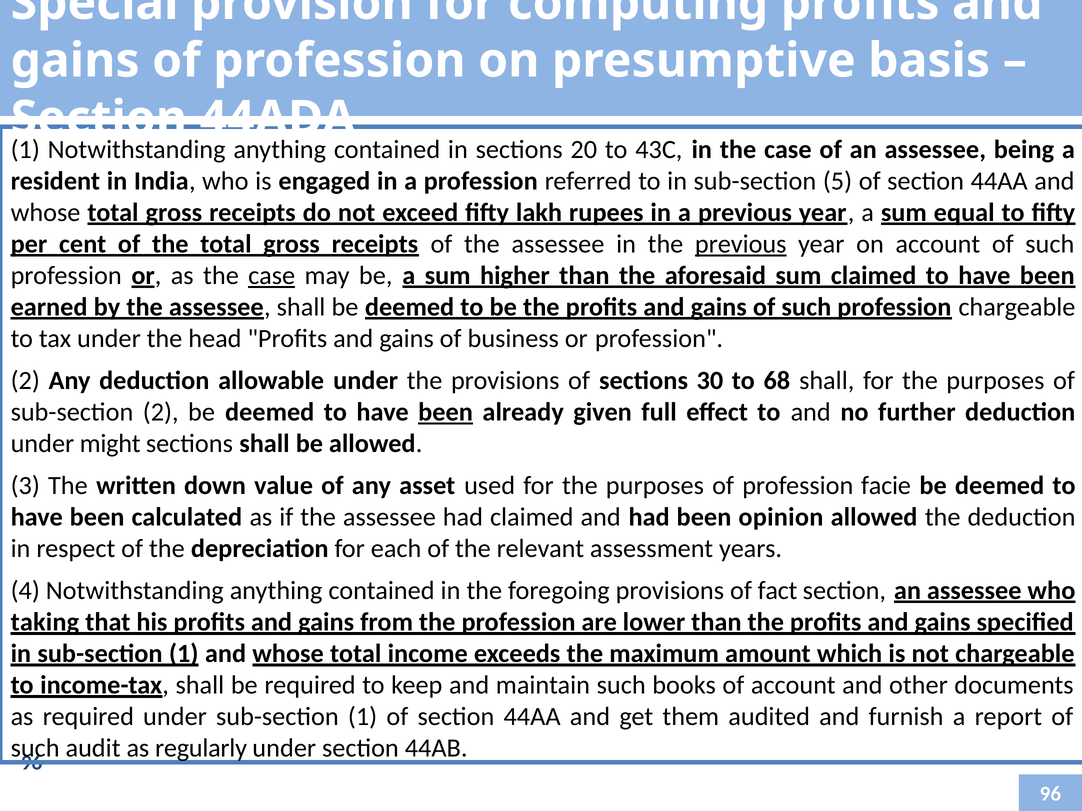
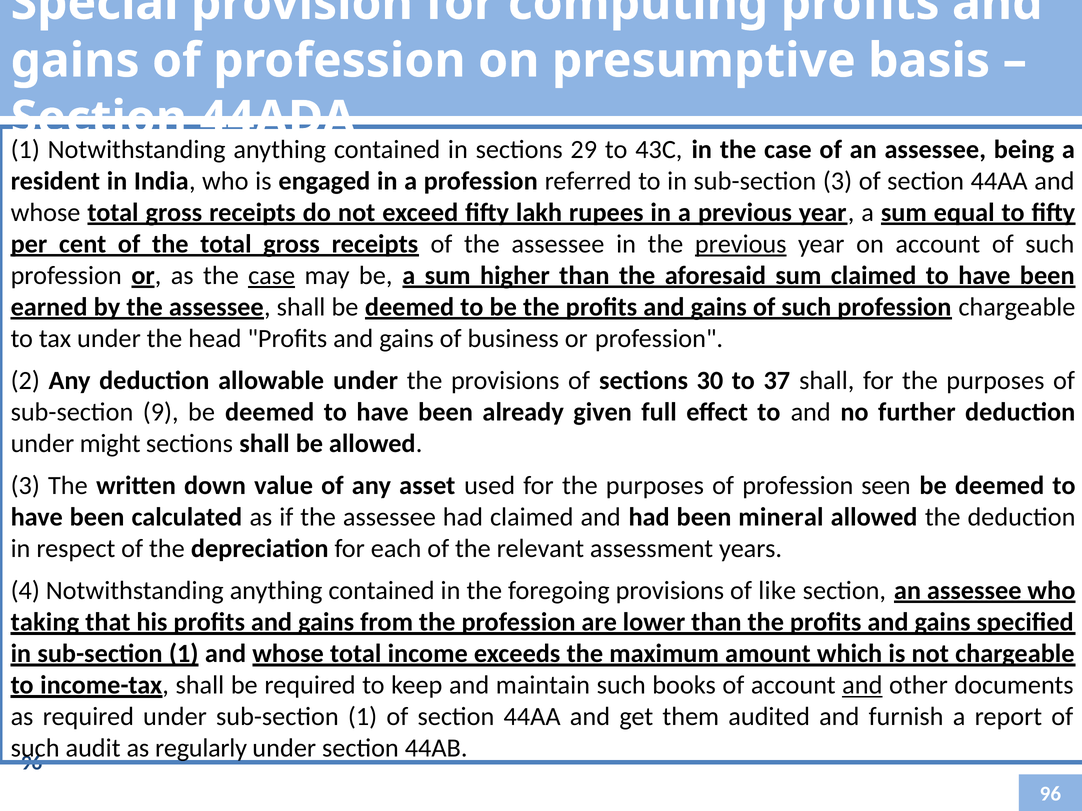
20: 20 -> 29
sub-section 5: 5 -> 3
68: 68 -> 37
sub-section 2: 2 -> 9
been at (446, 412) underline: present -> none
facie: facie -> seen
opinion: opinion -> mineral
fact: fact -> like
and at (862, 686) underline: none -> present
